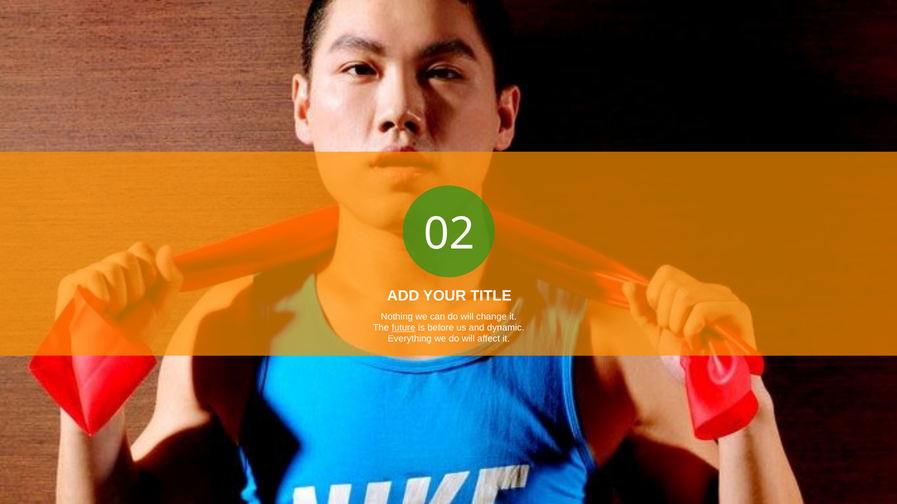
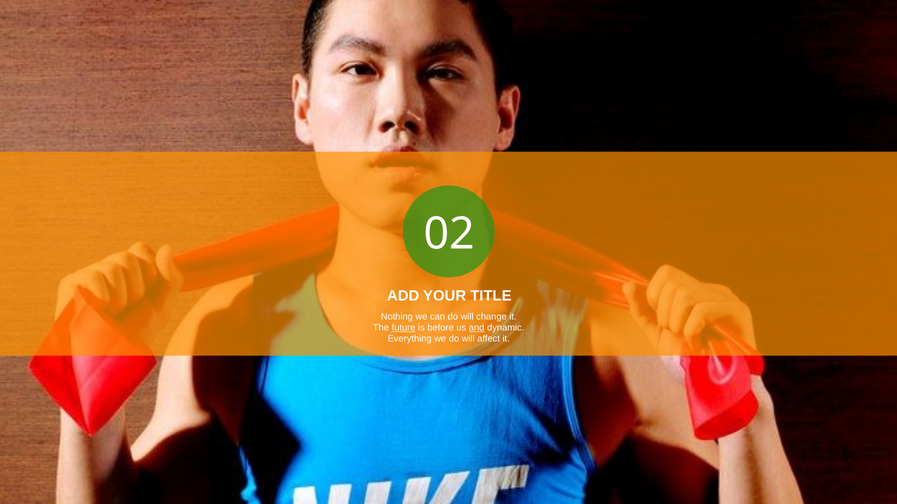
and underline: none -> present
